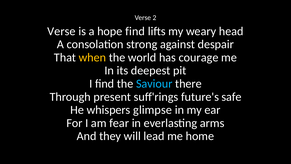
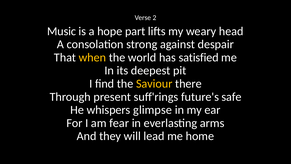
Verse at (61, 31): Verse -> Music
hope find: find -> part
courage: courage -> satisfied
Saviour colour: light blue -> yellow
